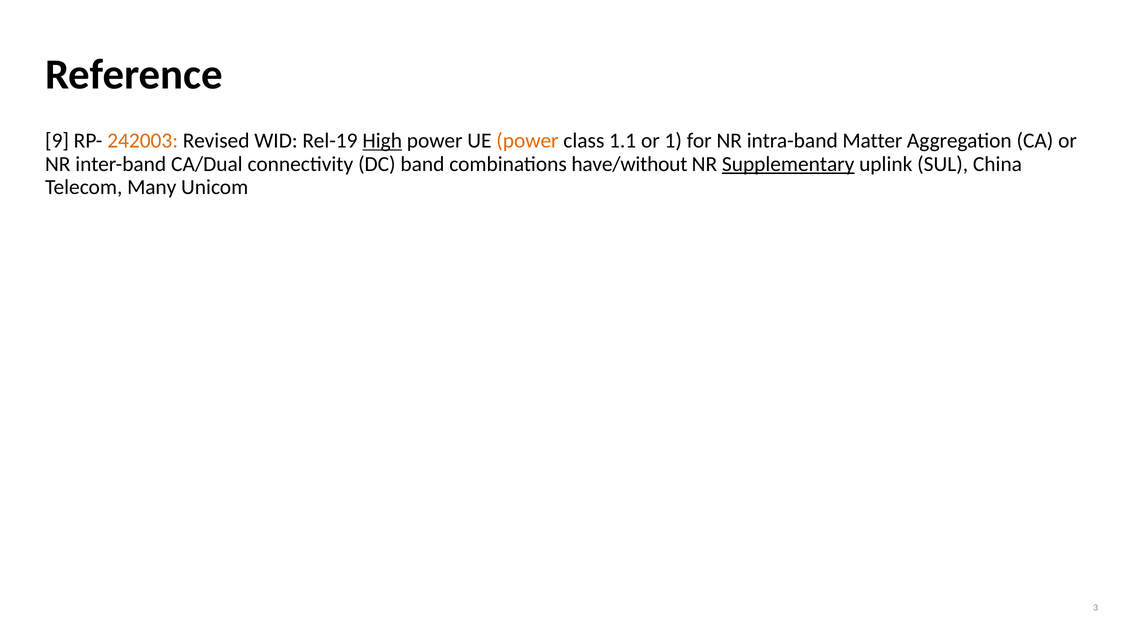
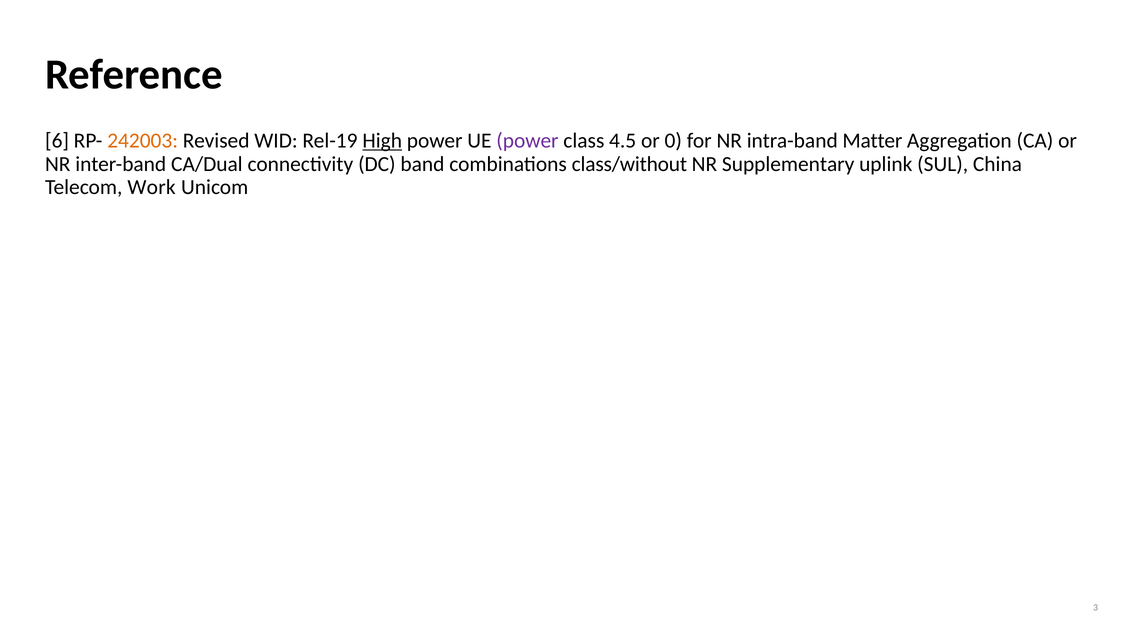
9: 9 -> 6
power at (527, 141) colour: orange -> purple
1.1: 1.1 -> 4.5
1: 1 -> 0
have/without: have/without -> class/without
Supplementary underline: present -> none
Many: Many -> Work
